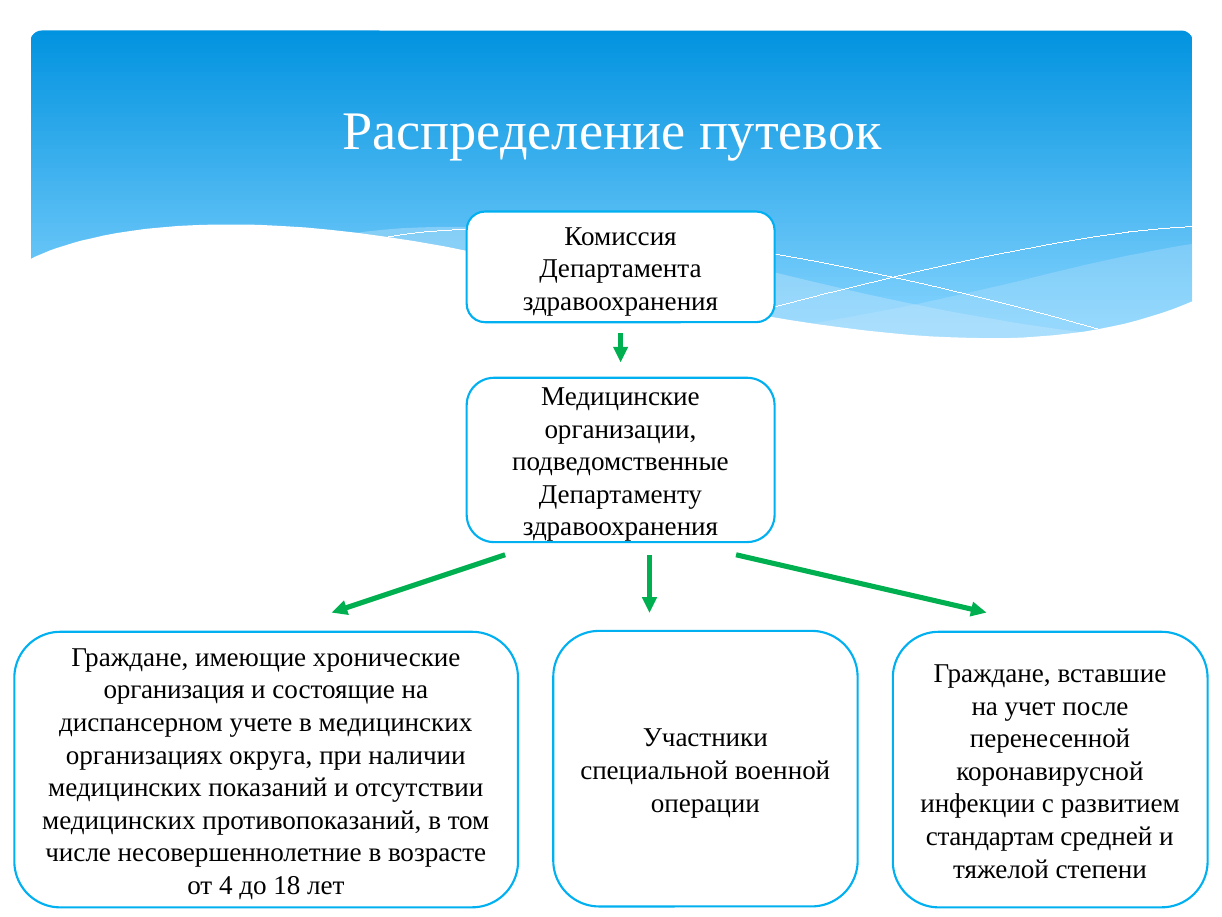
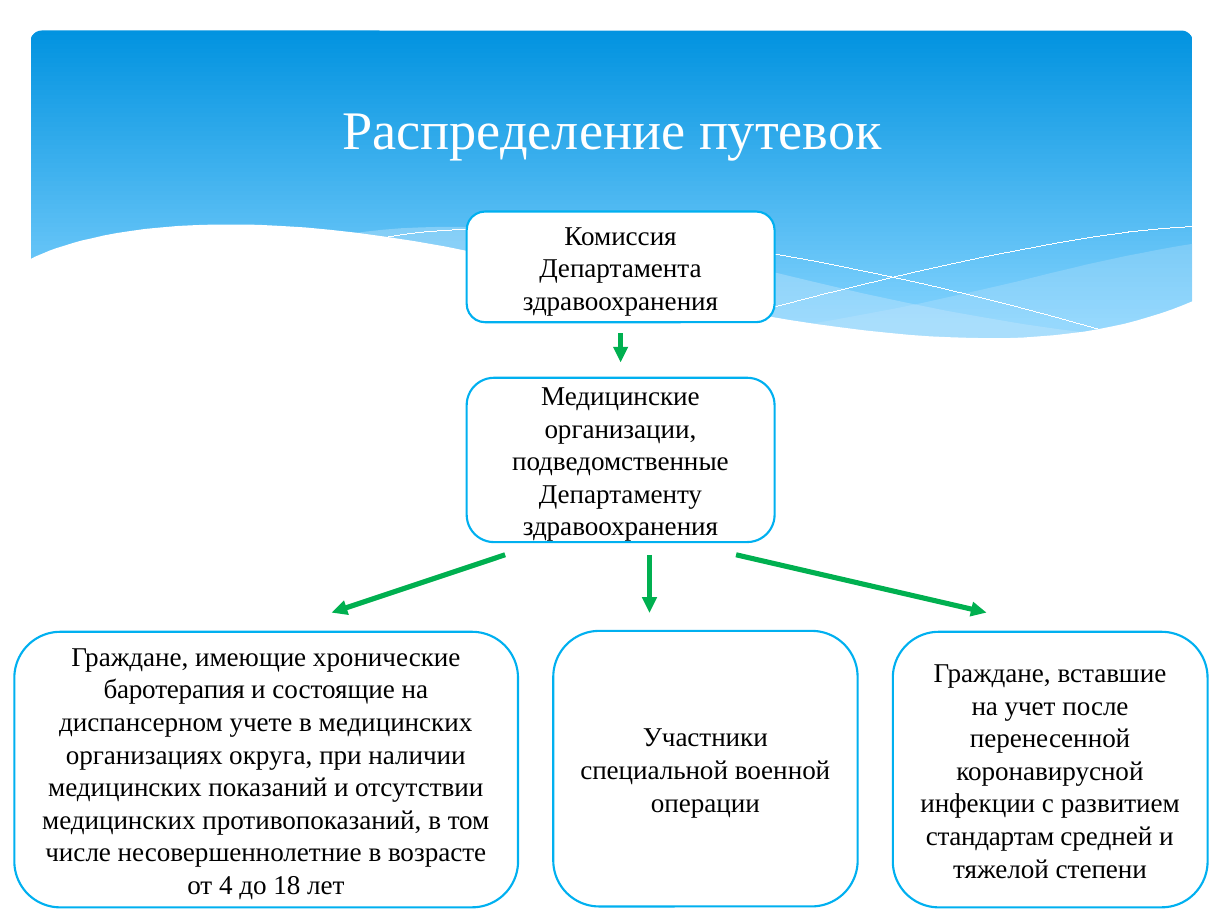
организация: организация -> баротерапия
